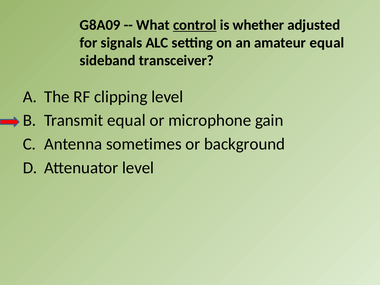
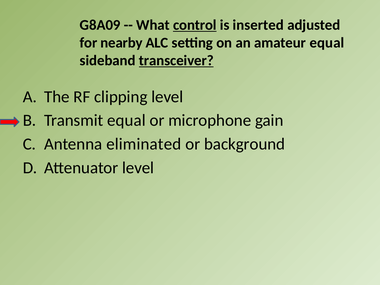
whether: whether -> inserted
signals: signals -> nearby
transceiver underline: none -> present
sometimes: sometimes -> eliminated
